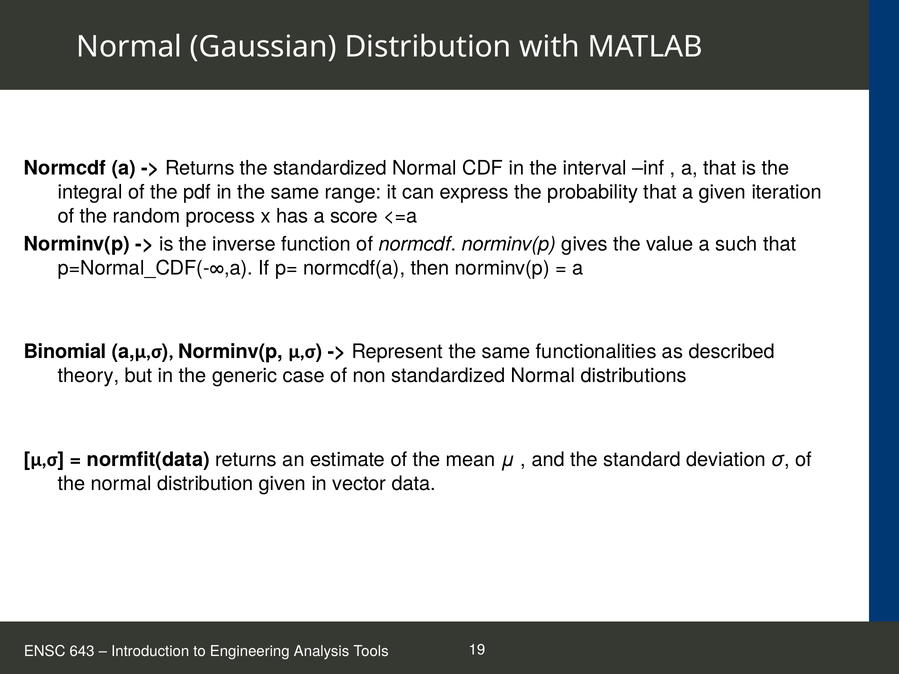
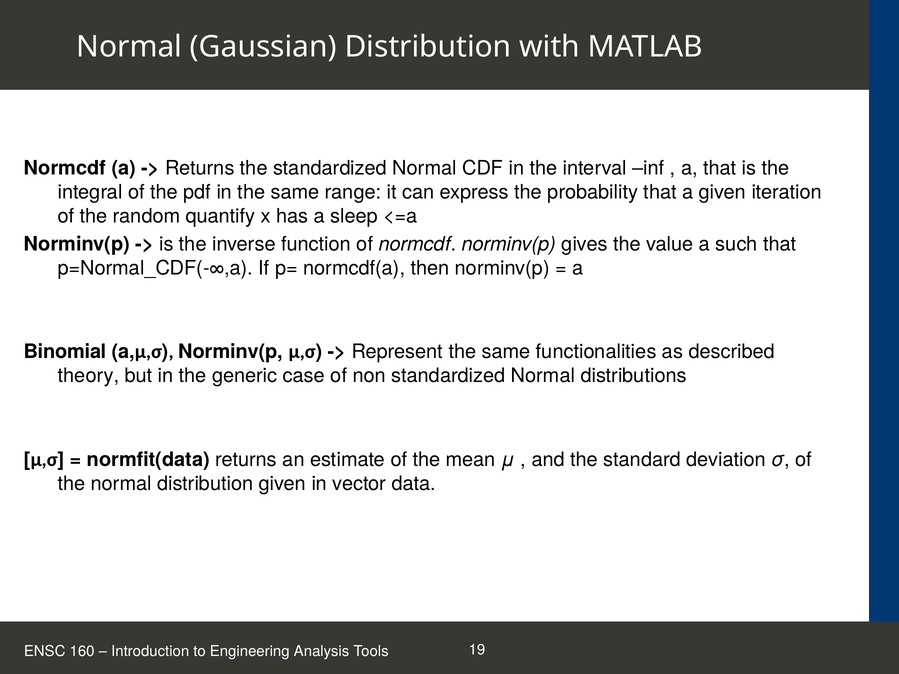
process: process -> quantify
score: score -> sleep
643: 643 -> 160
